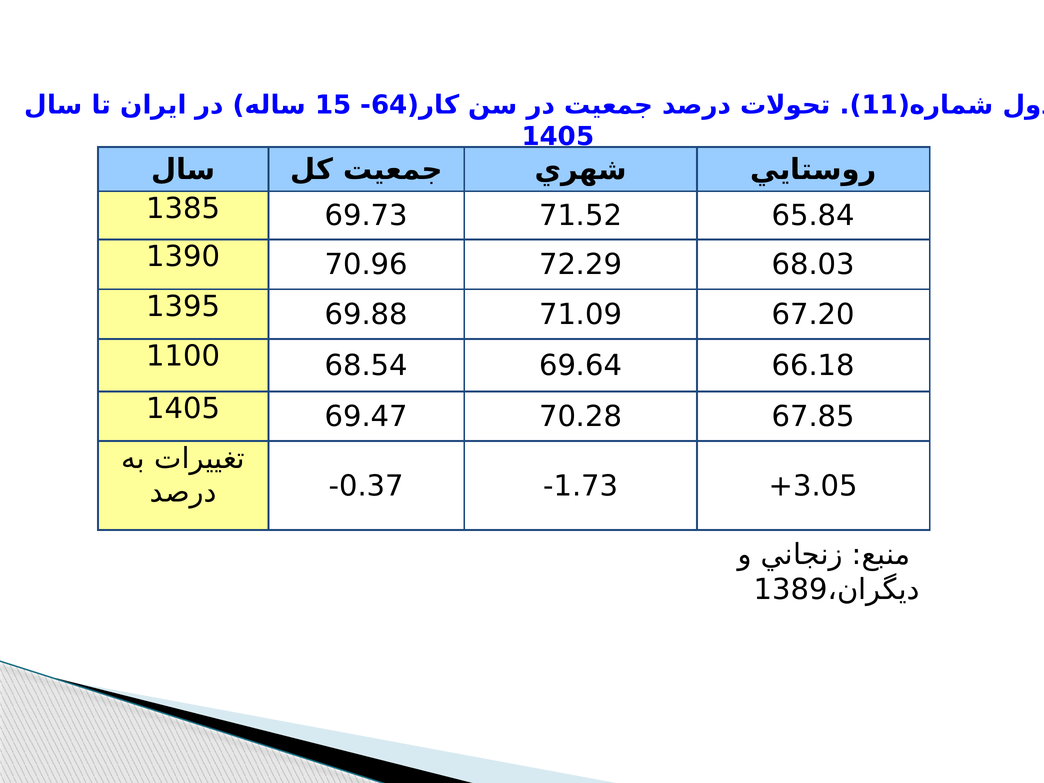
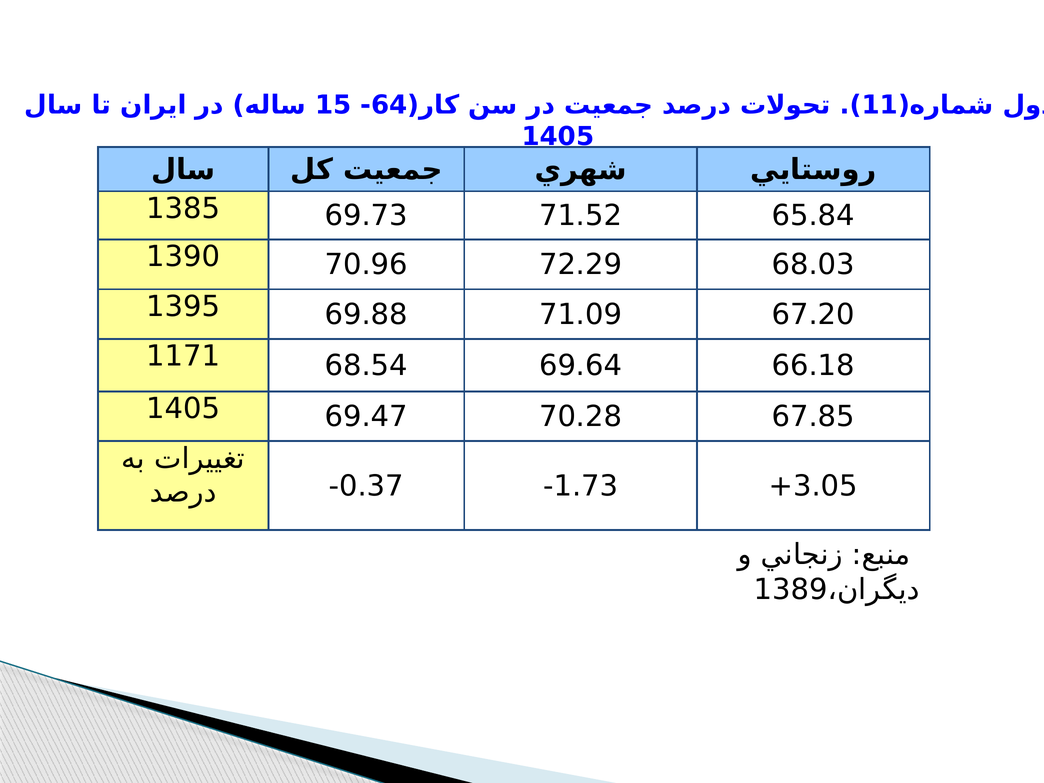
1100: 1100 -> 1171
